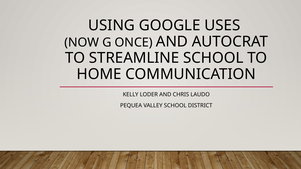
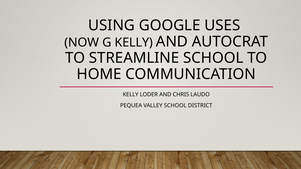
G ONCE: ONCE -> KELLY
